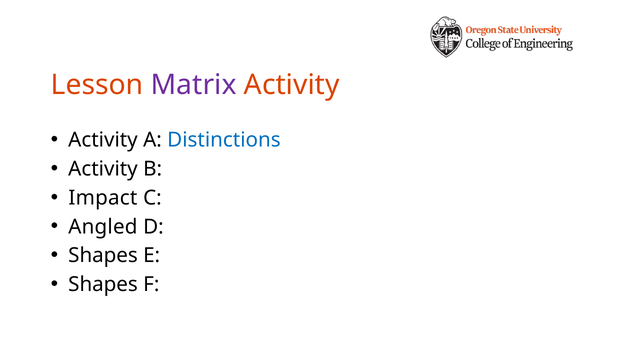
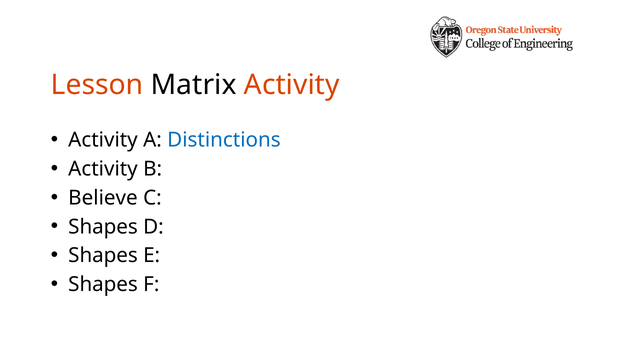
Matrix colour: purple -> black
Impact: Impact -> Believe
Angled at (103, 227): Angled -> Shapes
